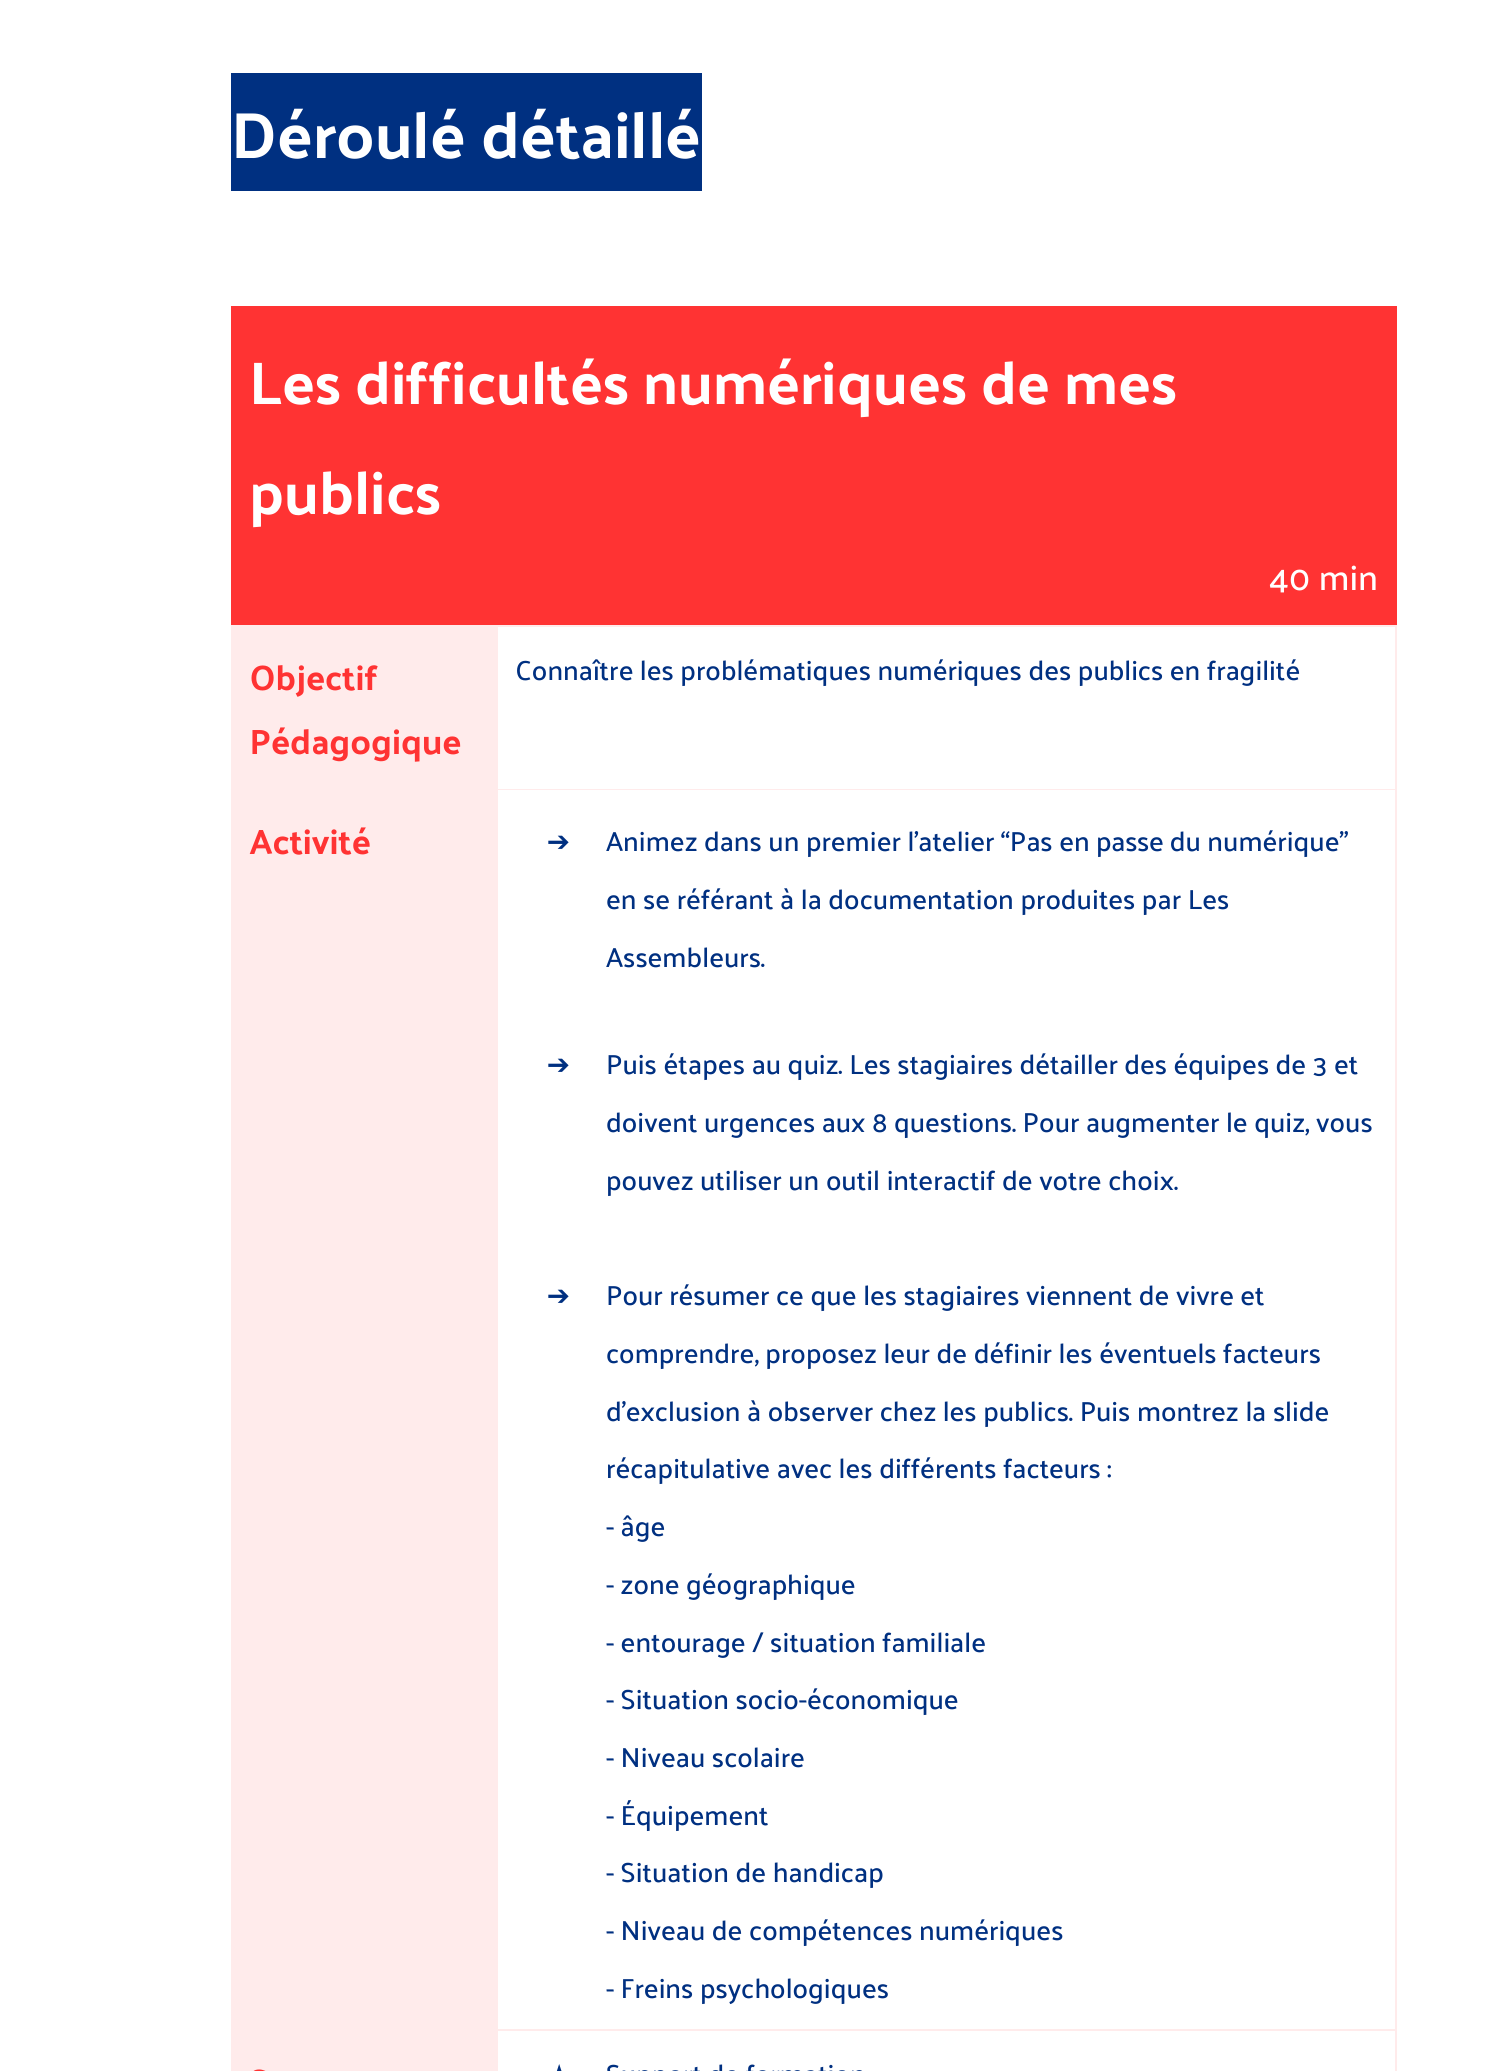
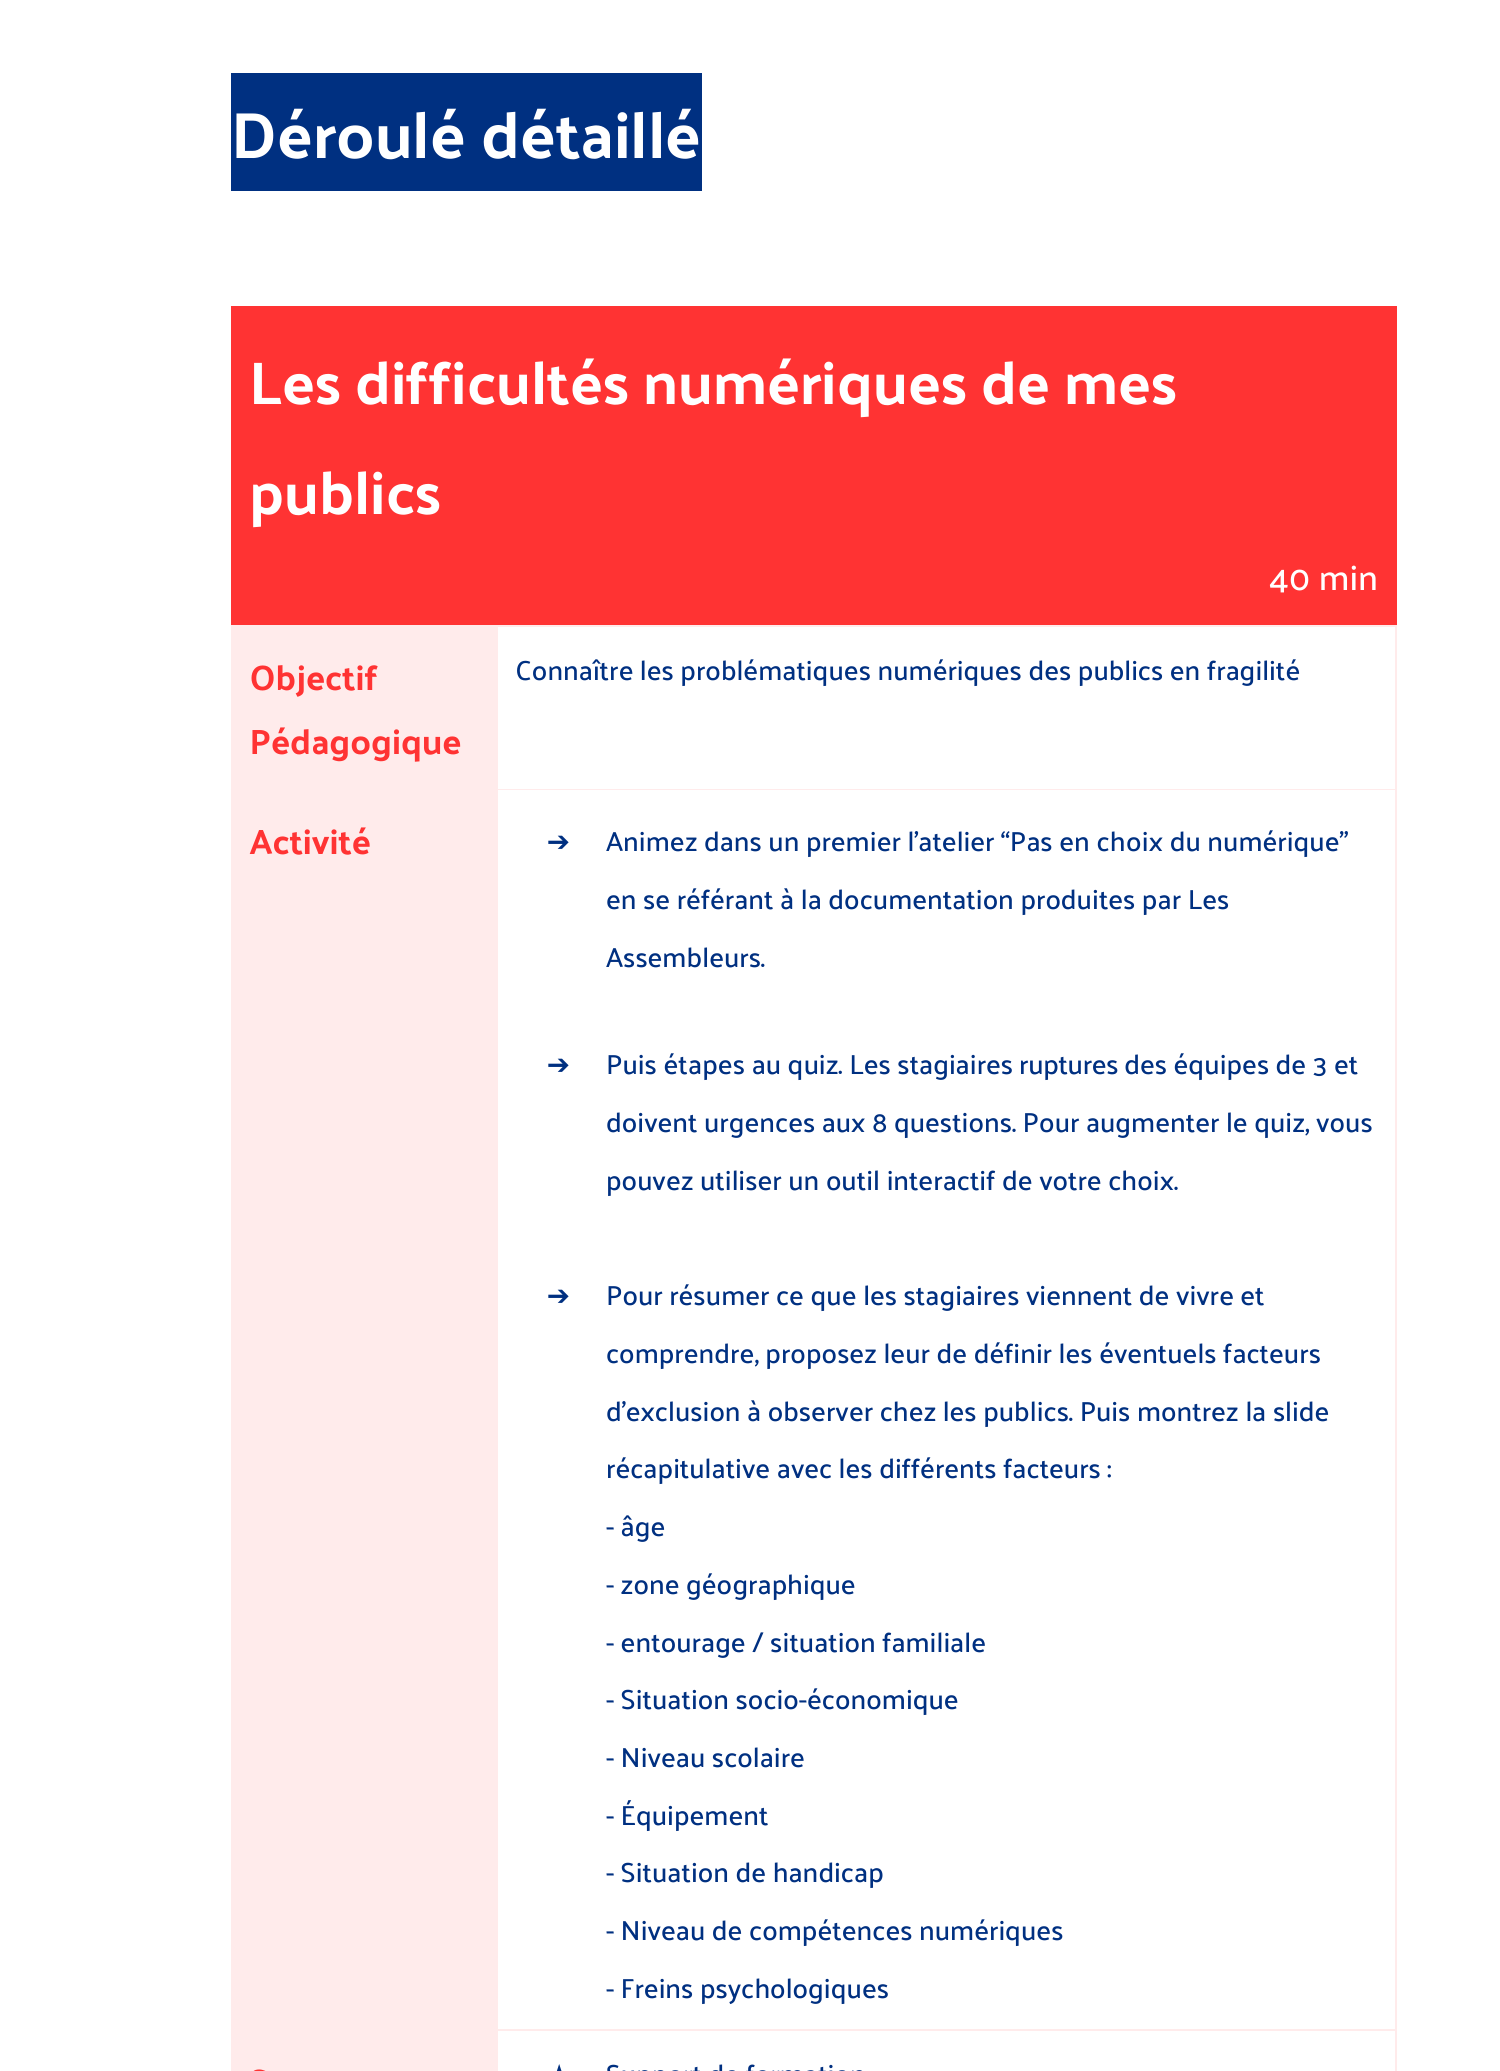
en passe: passe -> choix
détailler: détailler -> ruptures
